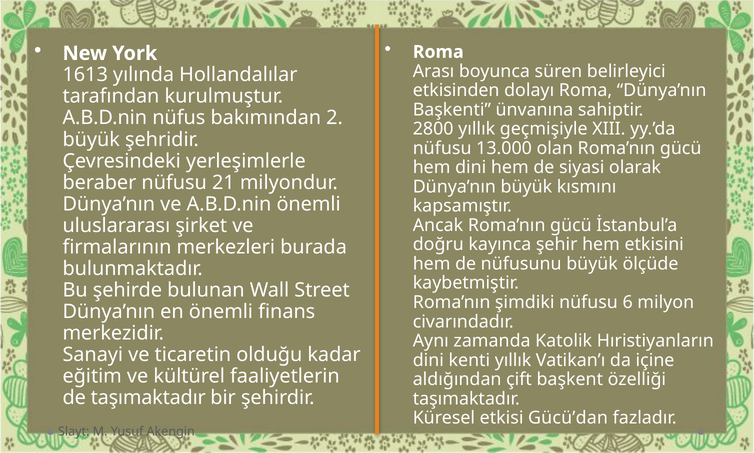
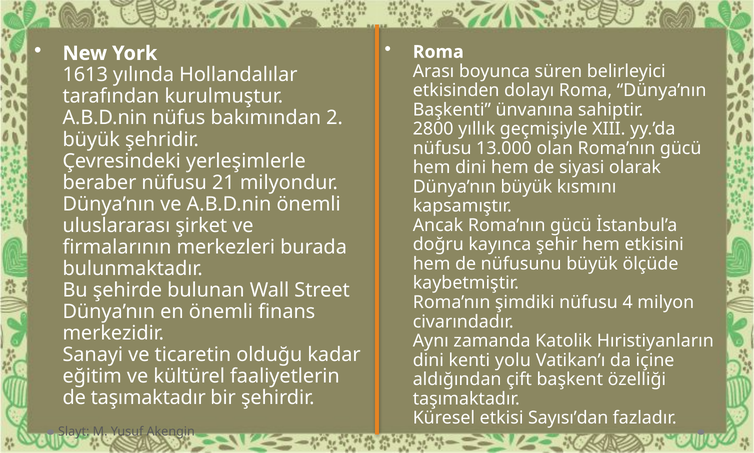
6: 6 -> 4
kenti yıllık: yıllık -> yolu
Gücü’dan: Gücü’dan -> Sayısı’dan
